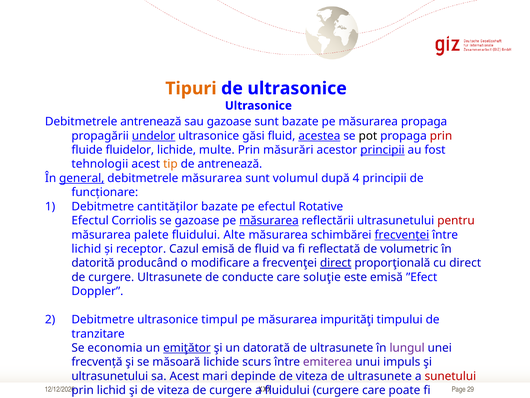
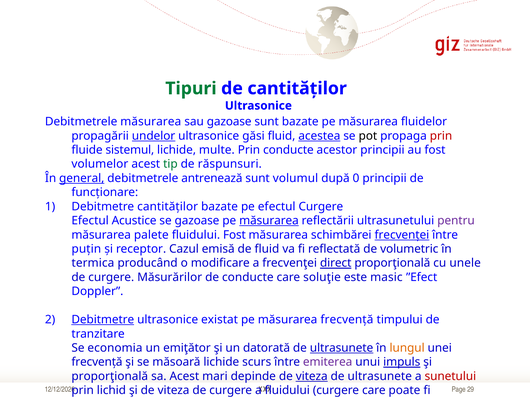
Tipuri colour: orange -> green
de ultrasonice: ultrasonice -> cantităților
Debitmetrele antrenează: antrenează -> măsurarea
măsurarea propaga: propaga -> fluidelor
fluidelor: fluidelor -> sistemul
Prin măsurări: măsurări -> conducte
principii at (382, 150) underline: present -> none
tehnologii: tehnologii -> volumelor
tip colour: orange -> green
de antrenează: antrenează -> răspunsuri
debitmetrele măsurarea: măsurarea -> antrenează
4: 4 -> 0
efectul Rotative: Rotative -> Curgere
Corriolis: Corriolis -> Acustice
pentru colour: red -> purple
fluidului Alte: Alte -> Fost
lichid at (86, 249): lichid -> puțin
datorită: datorită -> termica
cu direct: direct -> unele
curgere Ultrasunete: Ultrasunete -> Măsurărilor
este emisă: emisă -> masic
Debitmetre at (103, 319) underline: none -> present
timpul: timpul -> existat
măsurarea impurităţi: impurităţi -> frecvență
emiţător underline: present -> none
ultrasunete at (342, 348) underline: none -> present
lungul colour: purple -> orange
impuls underline: none -> present
ultrasunetului at (110, 376): ultrasunetului -> proporţională
viteza at (312, 376) underline: none -> present
